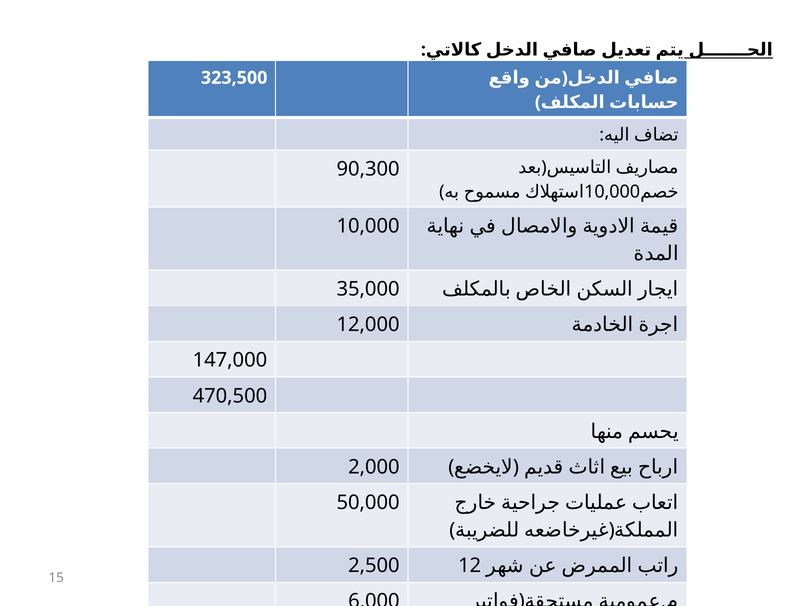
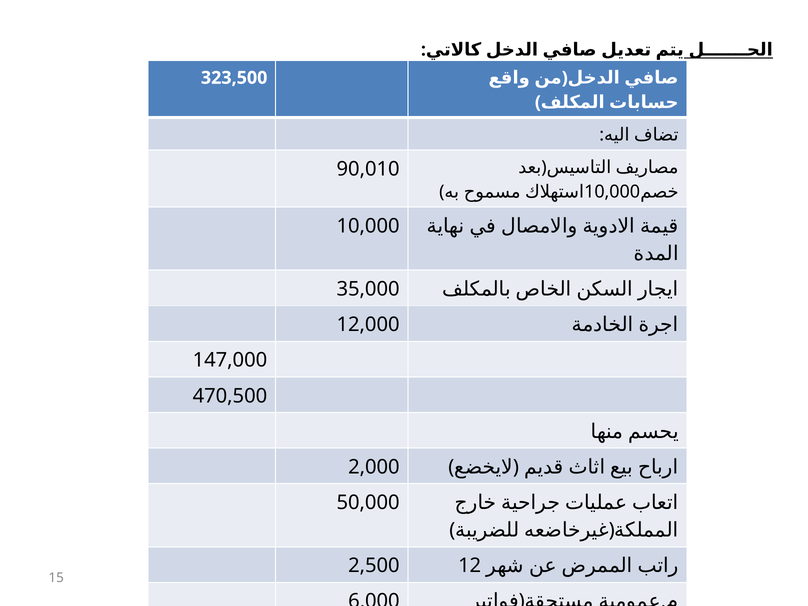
90,300: 90,300 -> 90,010
